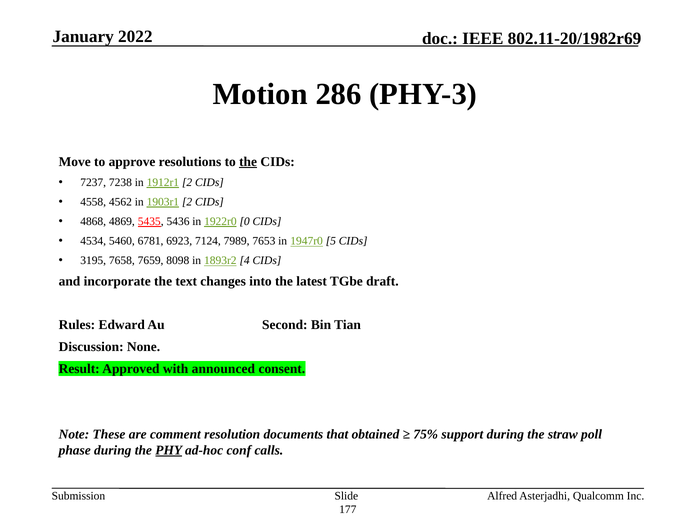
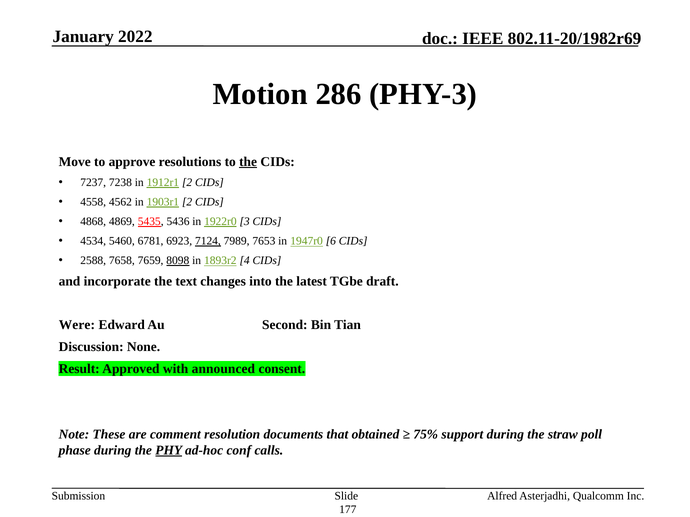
0: 0 -> 3
7124 underline: none -> present
5: 5 -> 6
3195: 3195 -> 2588
8098 underline: none -> present
Rules: Rules -> Were
